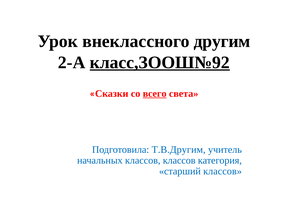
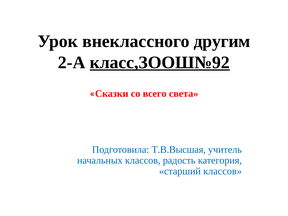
всего underline: present -> none
Т.В.Другим: Т.В.Другим -> Т.В.Высшая
классов классов: классов -> радость
